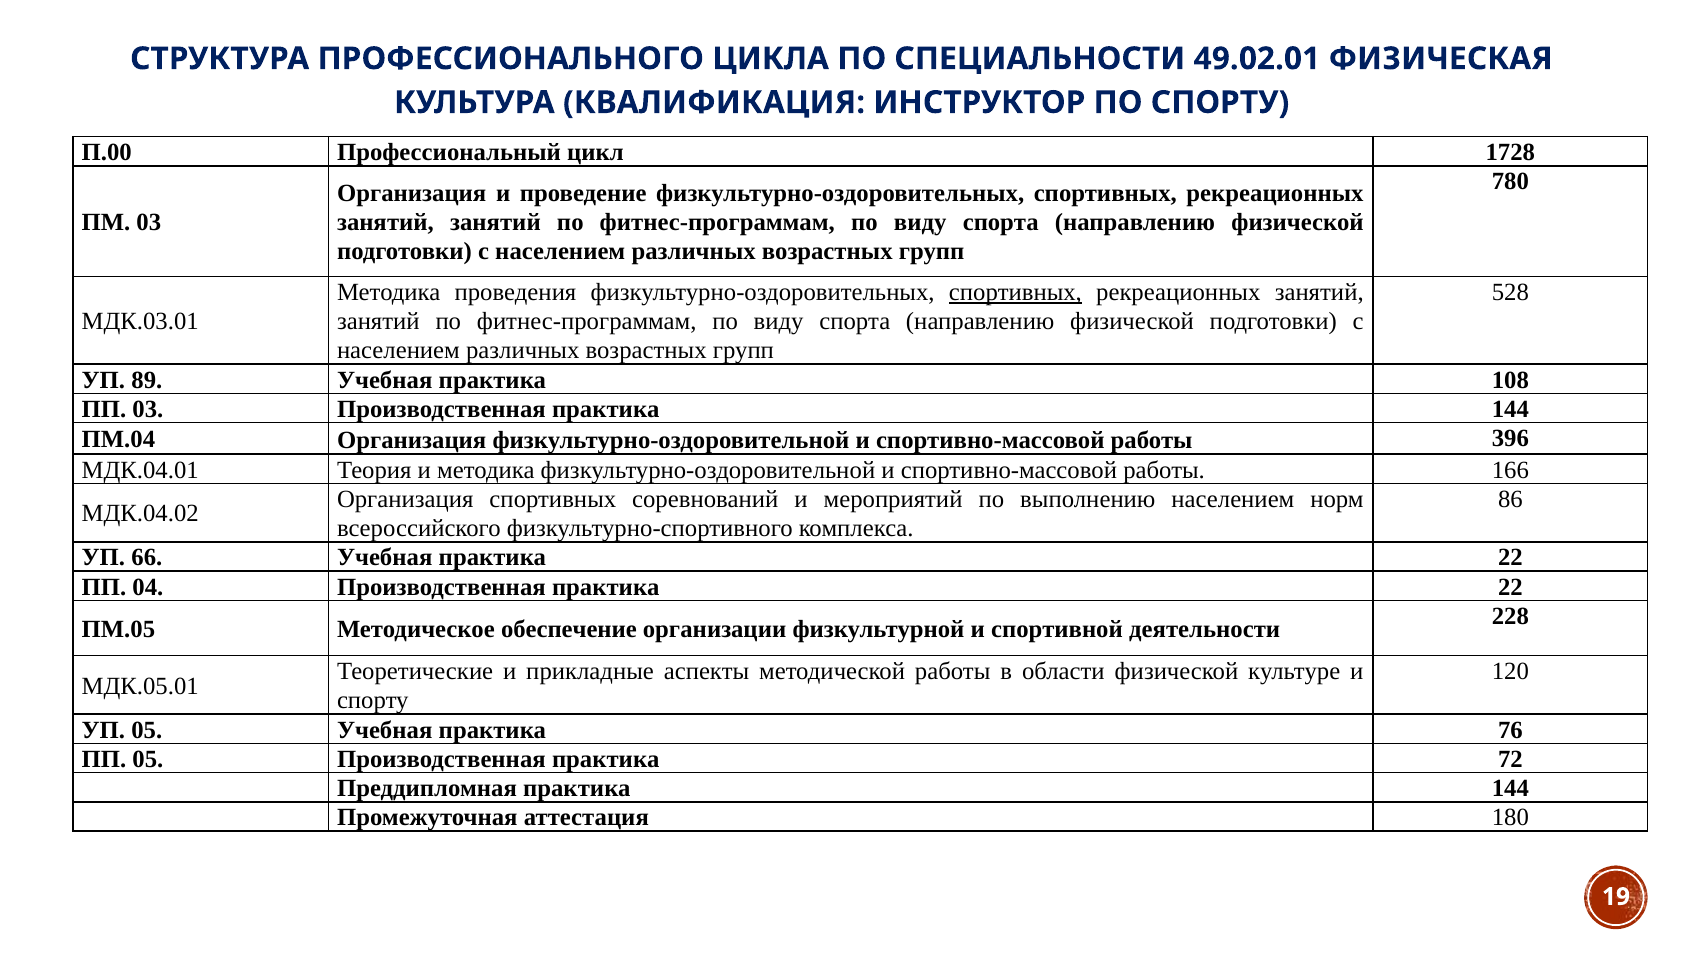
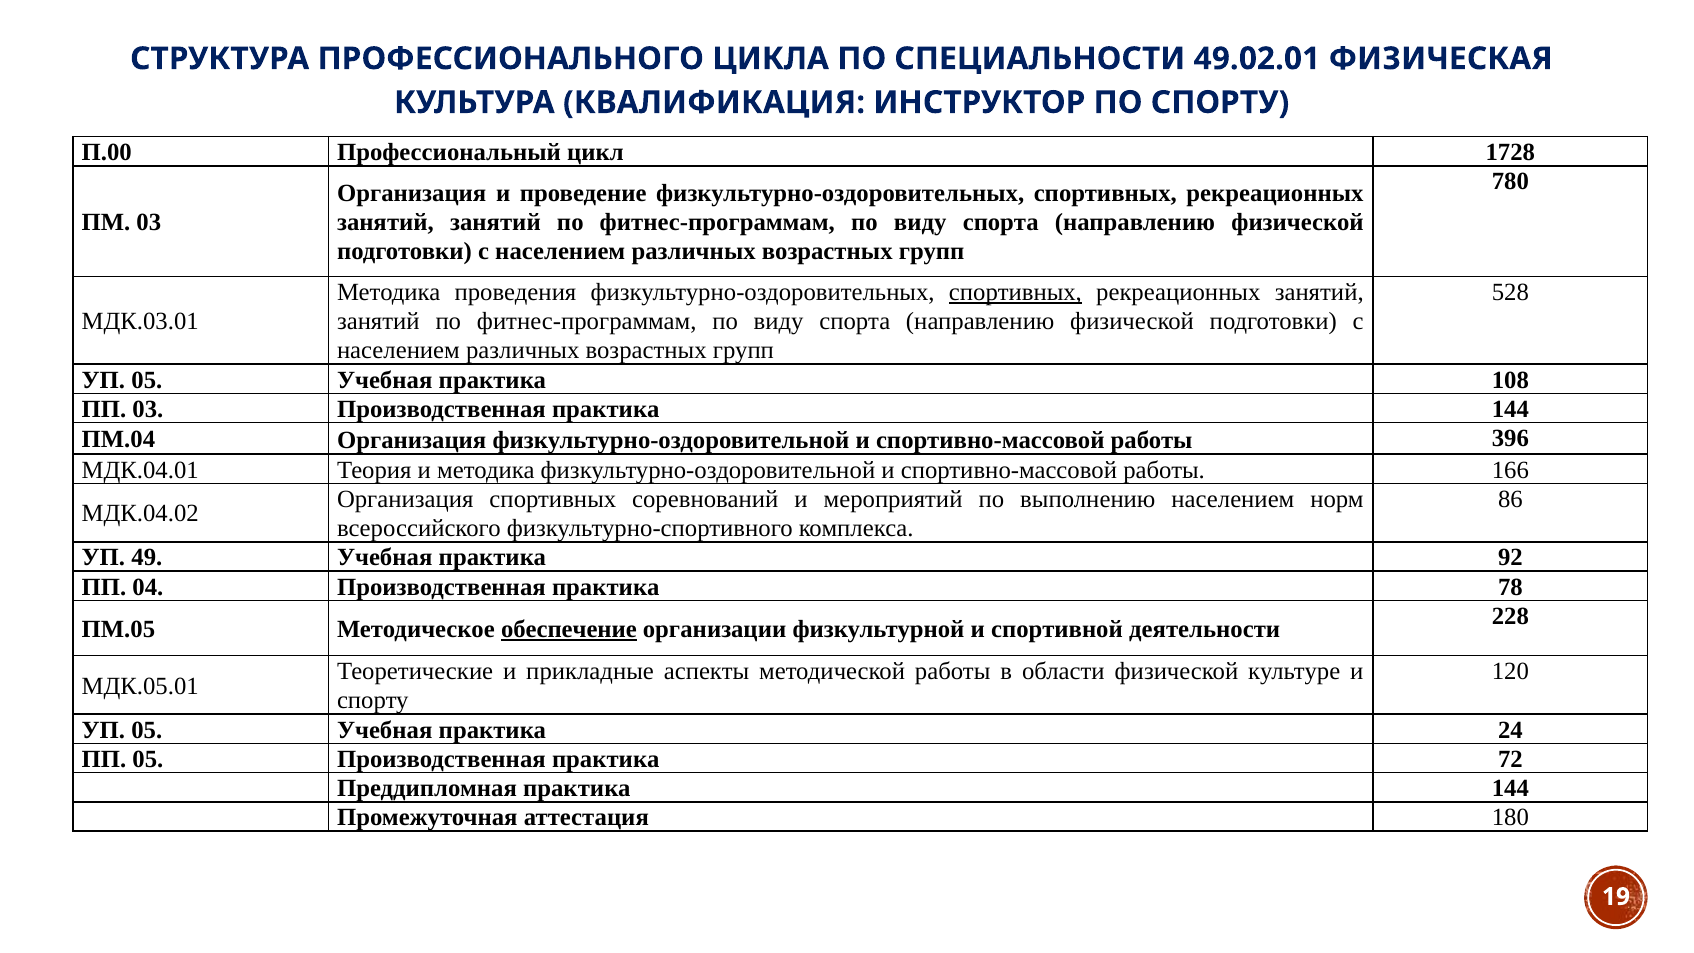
89 at (147, 380): 89 -> 05
66: 66 -> 49
Учебная практика 22: 22 -> 92
Производственная практика 22: 22 -> 78
обеспечение underline: none -> present
76: 76 -> 24
